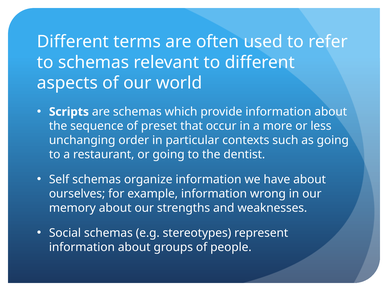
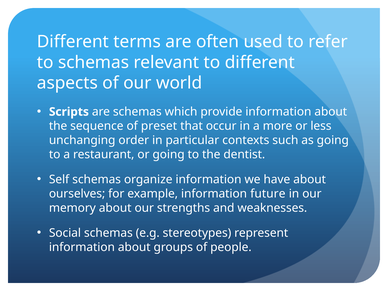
wrong: wrong -> future
